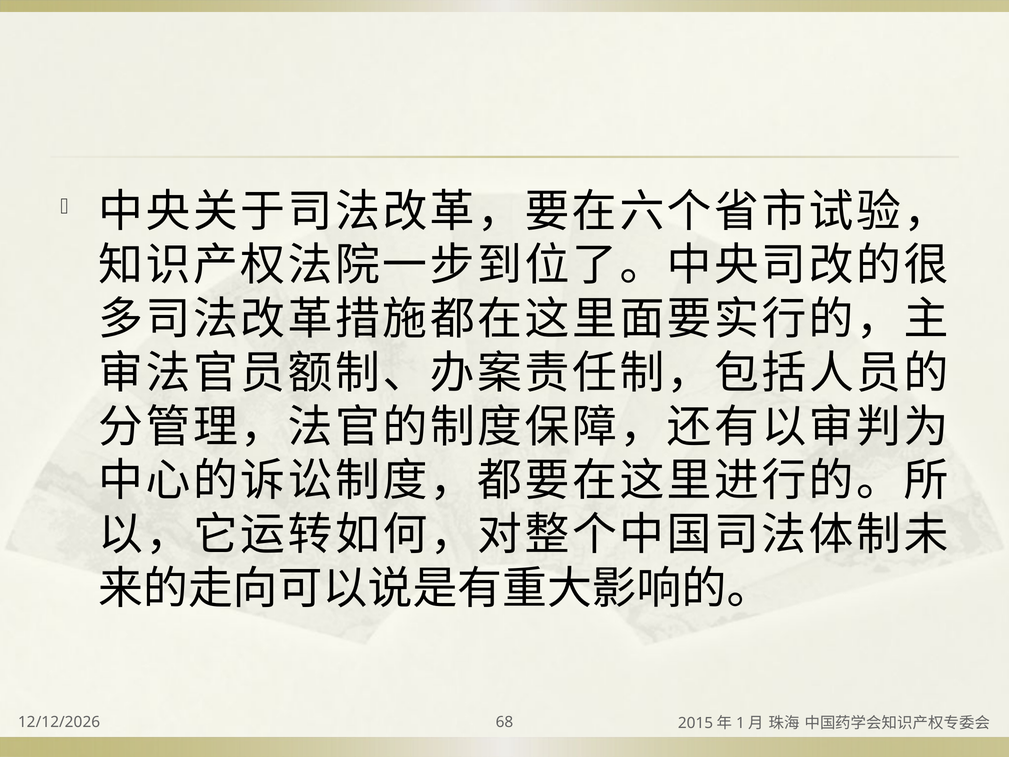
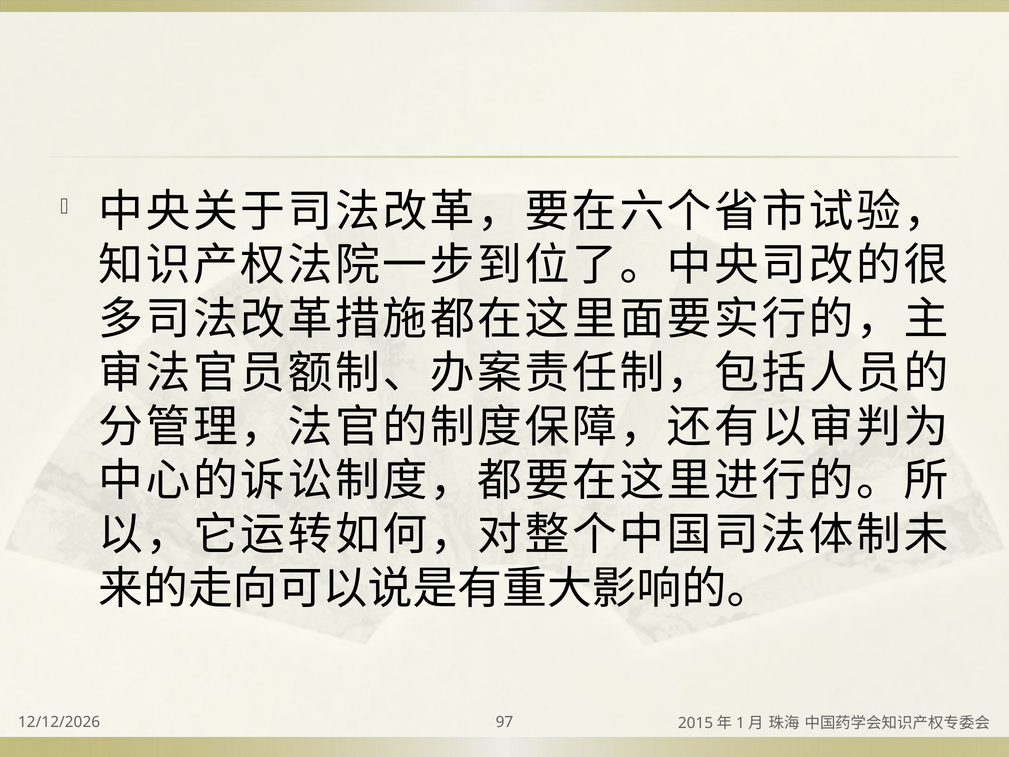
68: 68 -> 97
